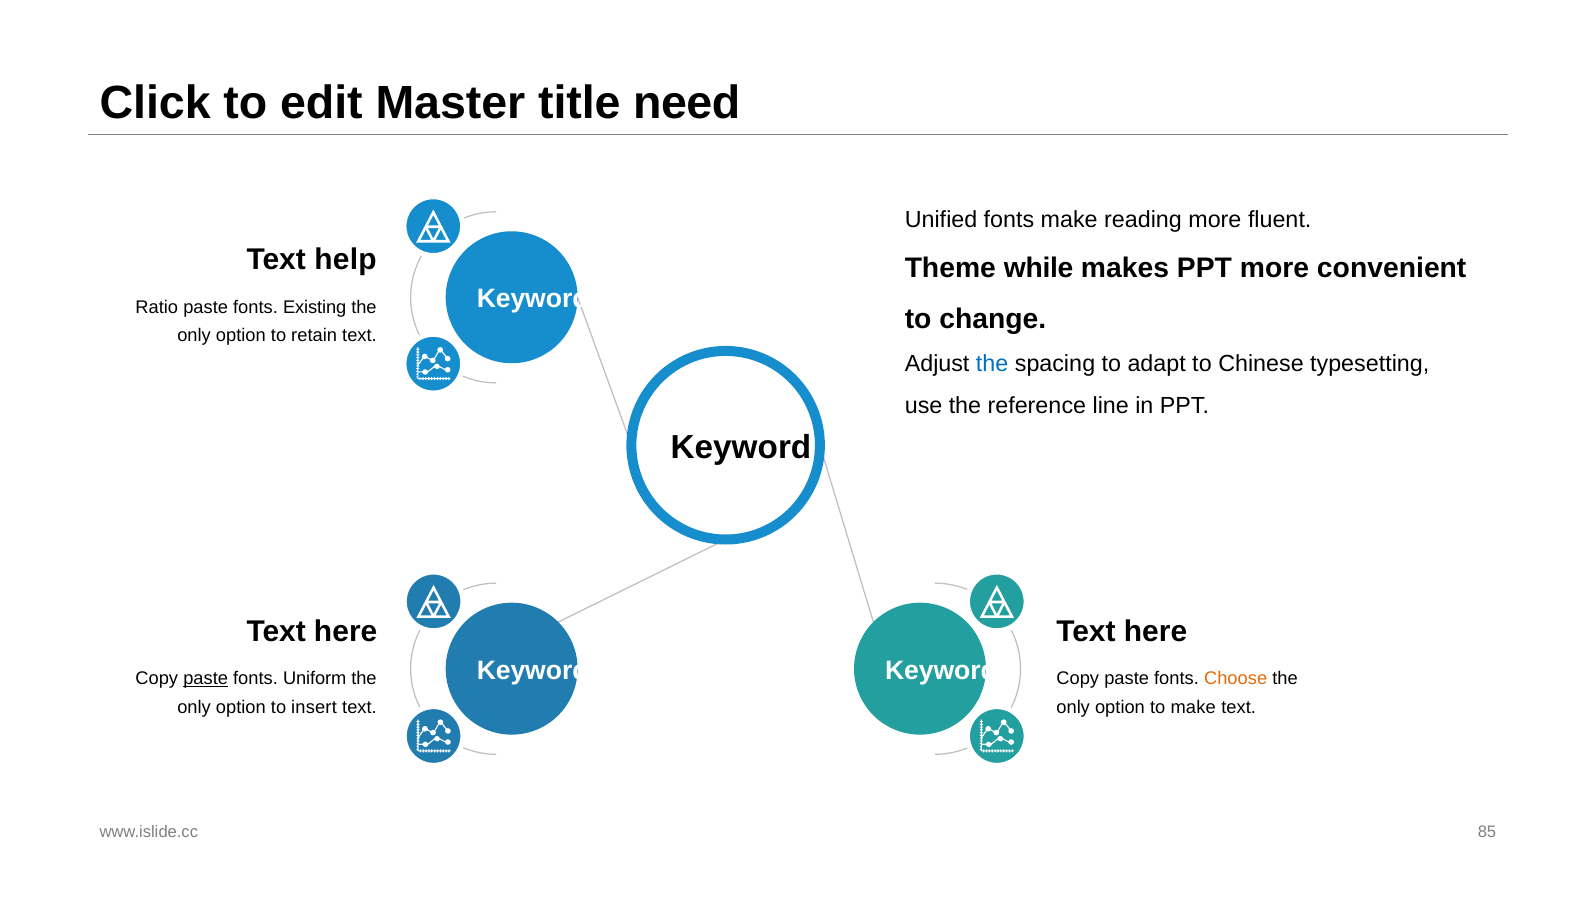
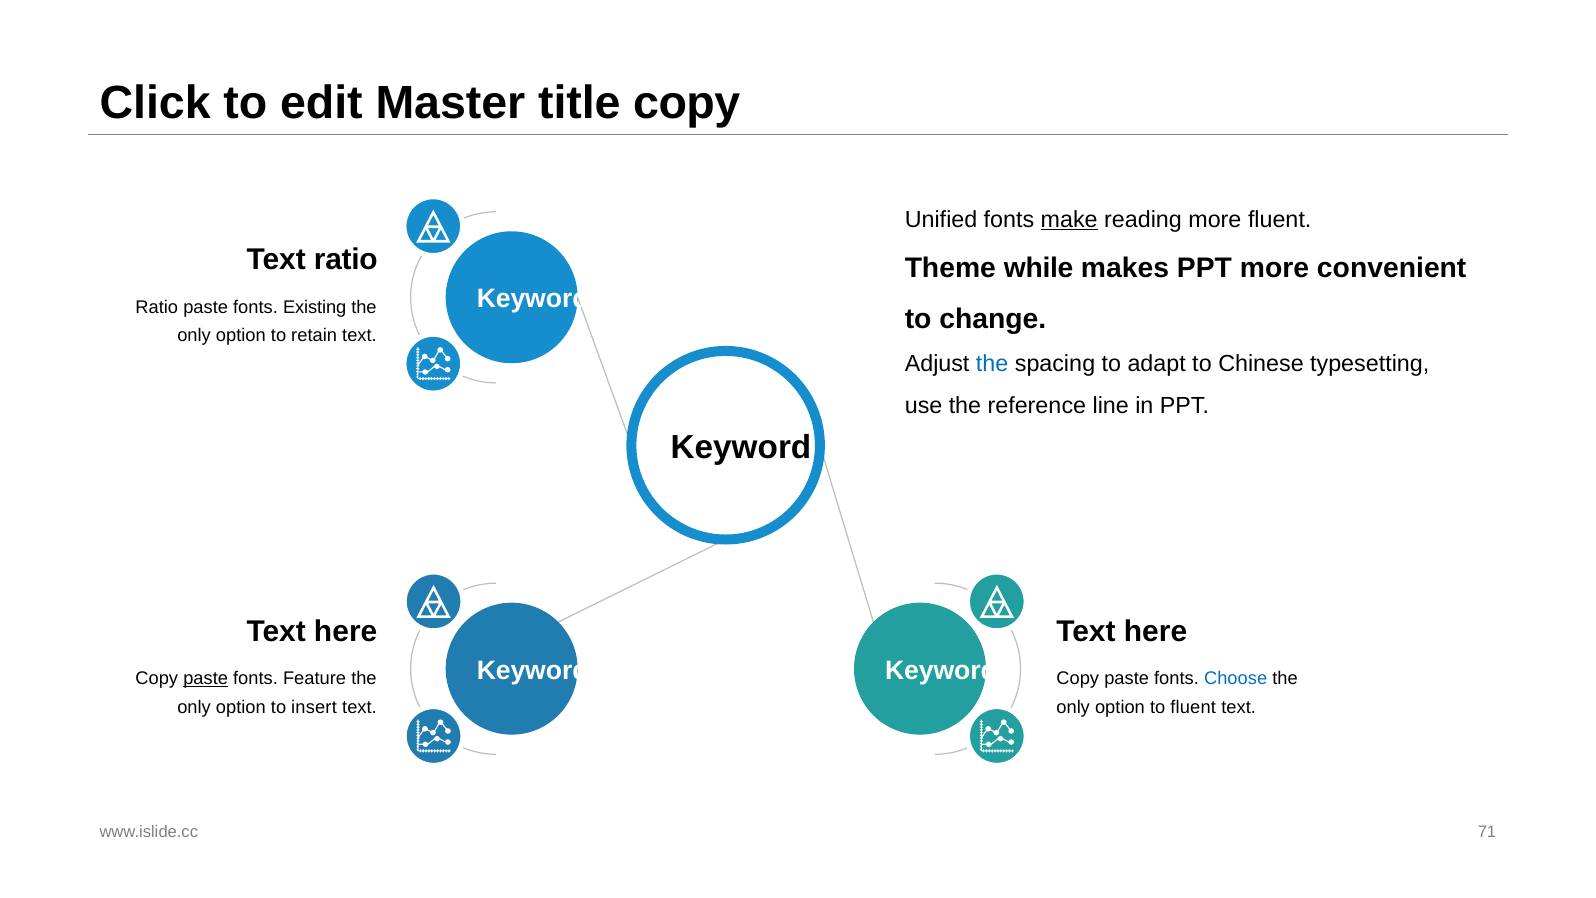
title need: need -> copy
make at (1069, 220) underline: none -> present
Text help: help -> ratio
Choose colour: orange -> blue
Uniform: Uniform -> Feature
to make: make -> fluent
85: 85 -> 71
